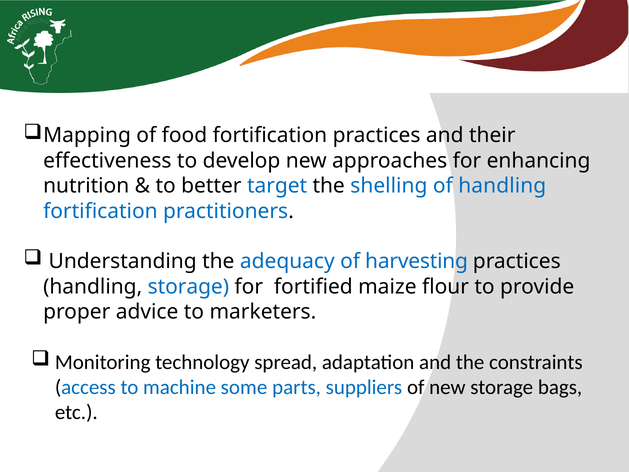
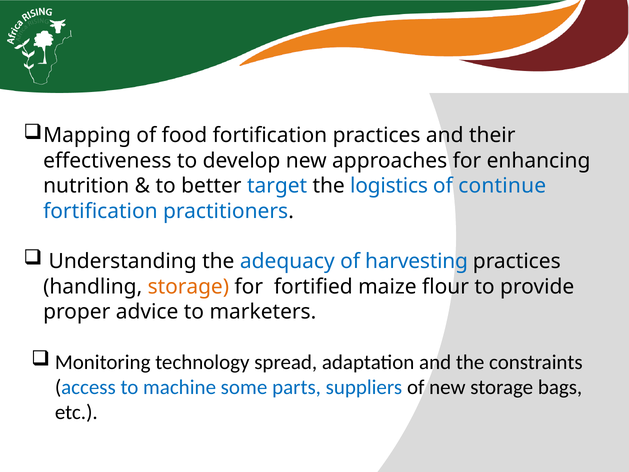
shelling: shelling -> logistics
of handling: handling -> continue
storage at (188, 286) colour: blue -> orange
